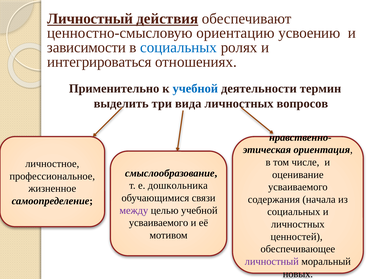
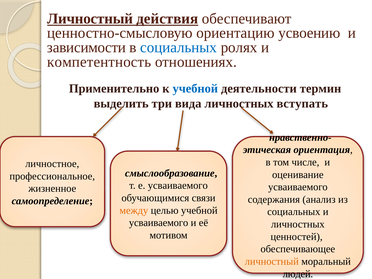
интегрироваться: интегрироваться -> компетентность
вопросов: вопросов -> вступать
е дошкольника: дошкольника -> усваиваемого
начала: начала -> анализ
между colour: purple -> orange
личностный at (272, 261) colour: purple -> orange
новых: новых -> людей
